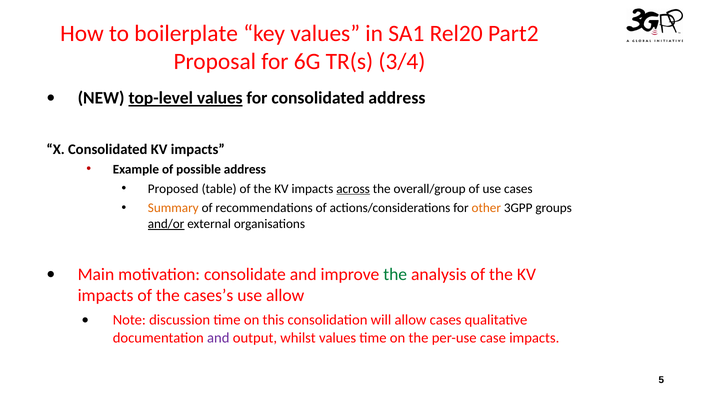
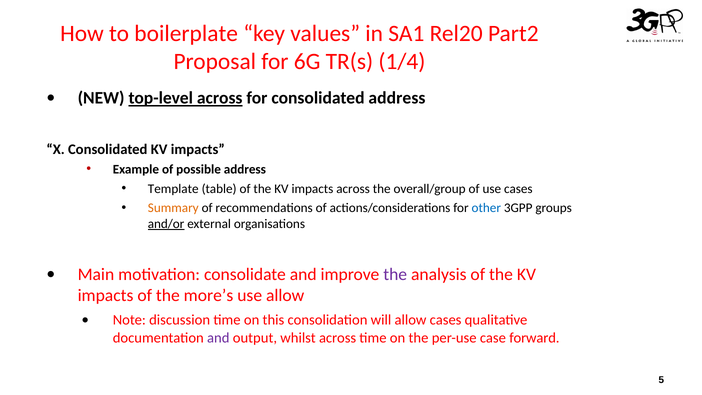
3/4: 3/4 -> 1/4
top-level values: values -> across
Proposed: Proposed -> Template
across at (353, 189) underline: present -> none
other colour: orange -> blue
the at (395, 274) colour: green -> purple
cases’s: cases’s -> more’s
whilst values: values -> across
case impacts: impacts -> forward
